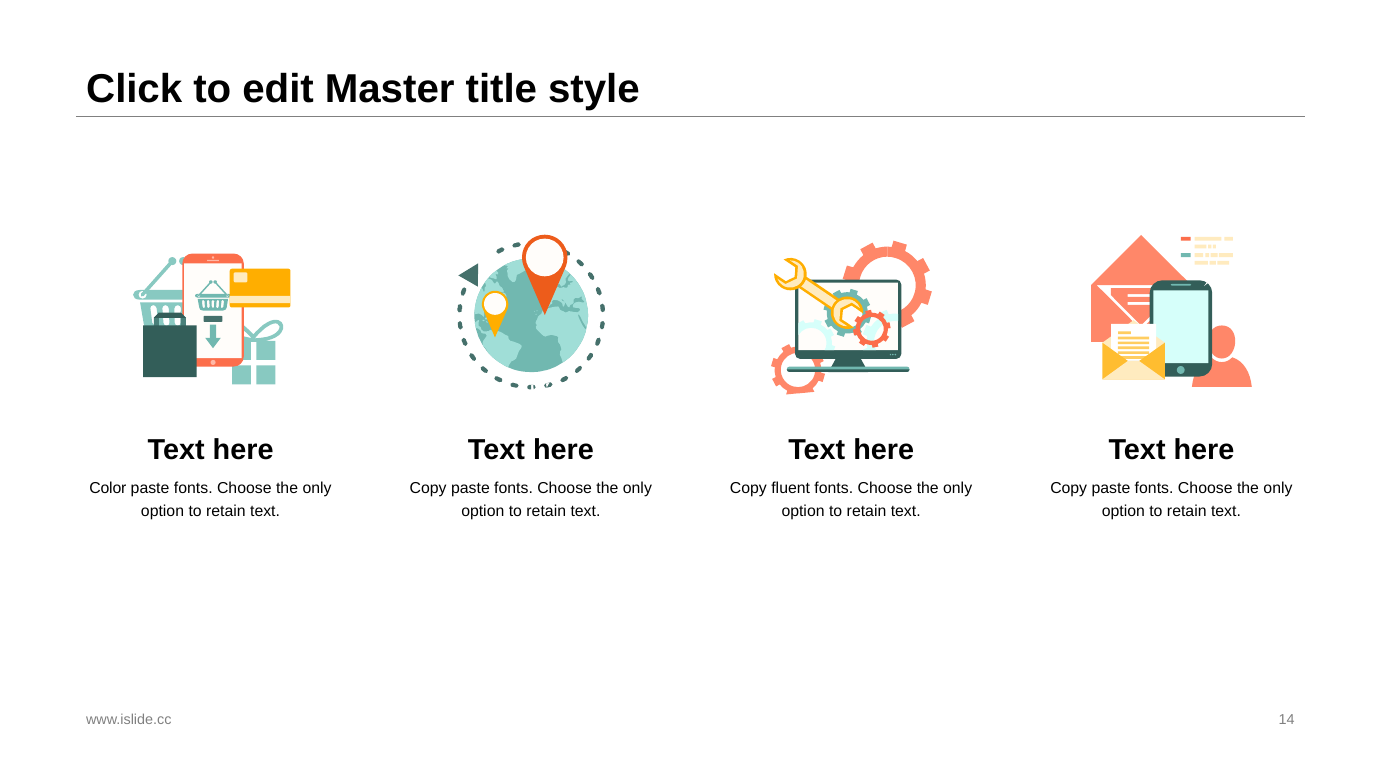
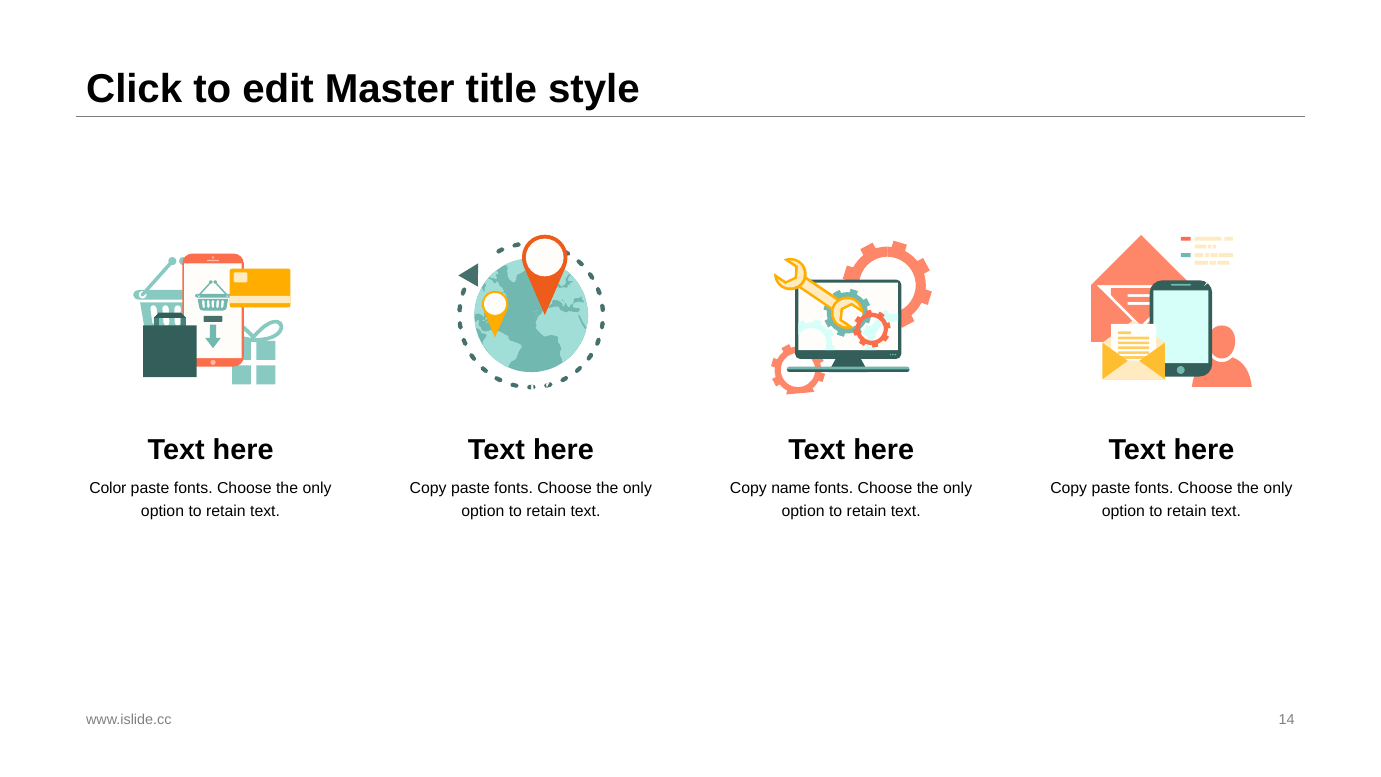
fluent: fluent -> name
